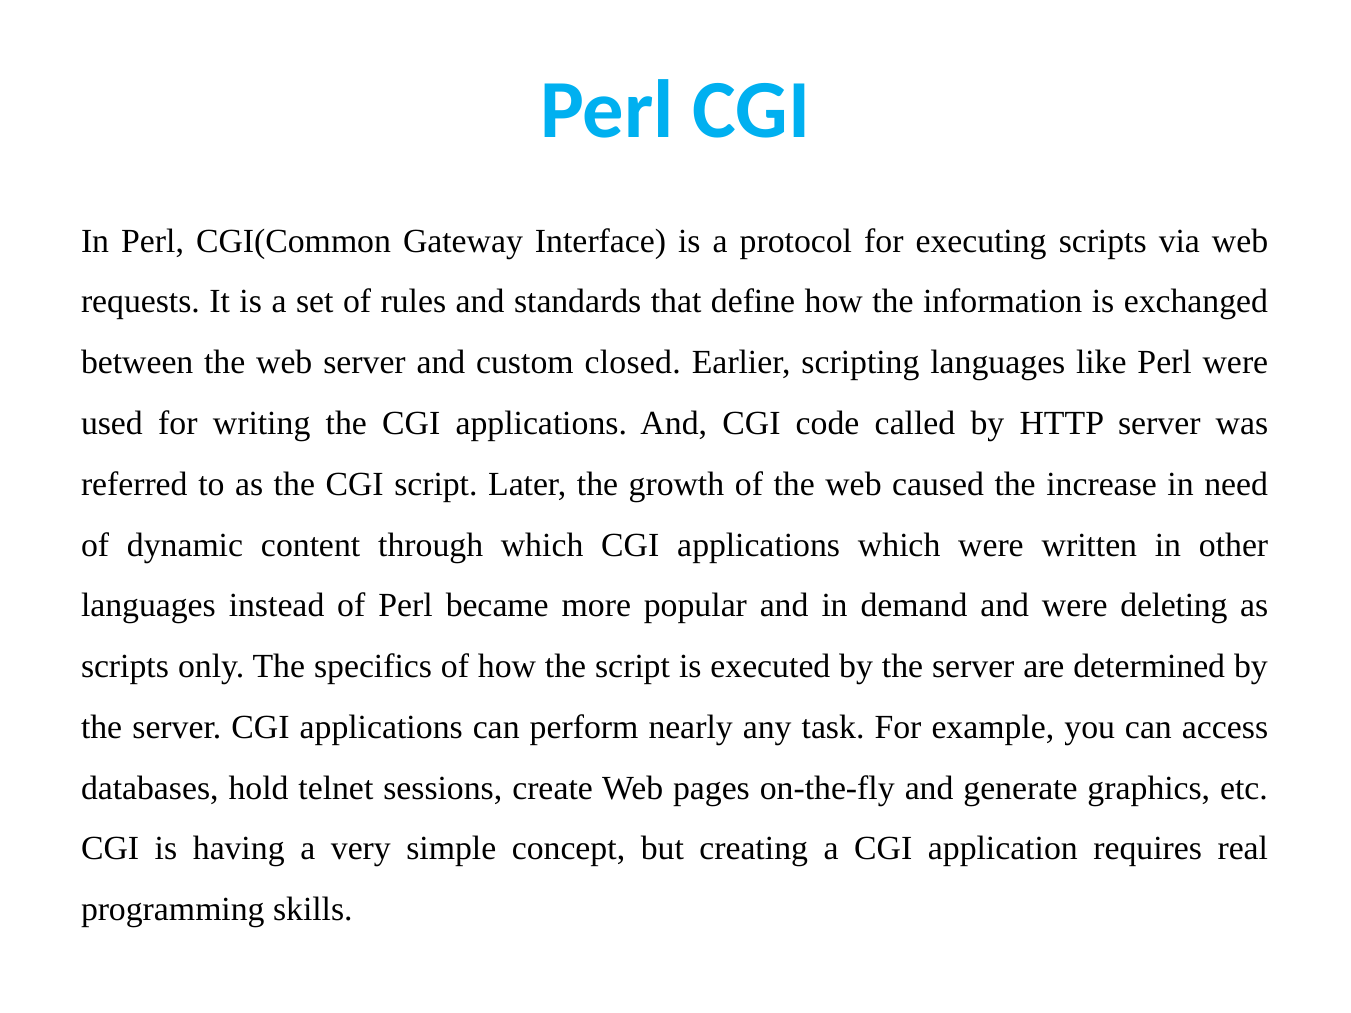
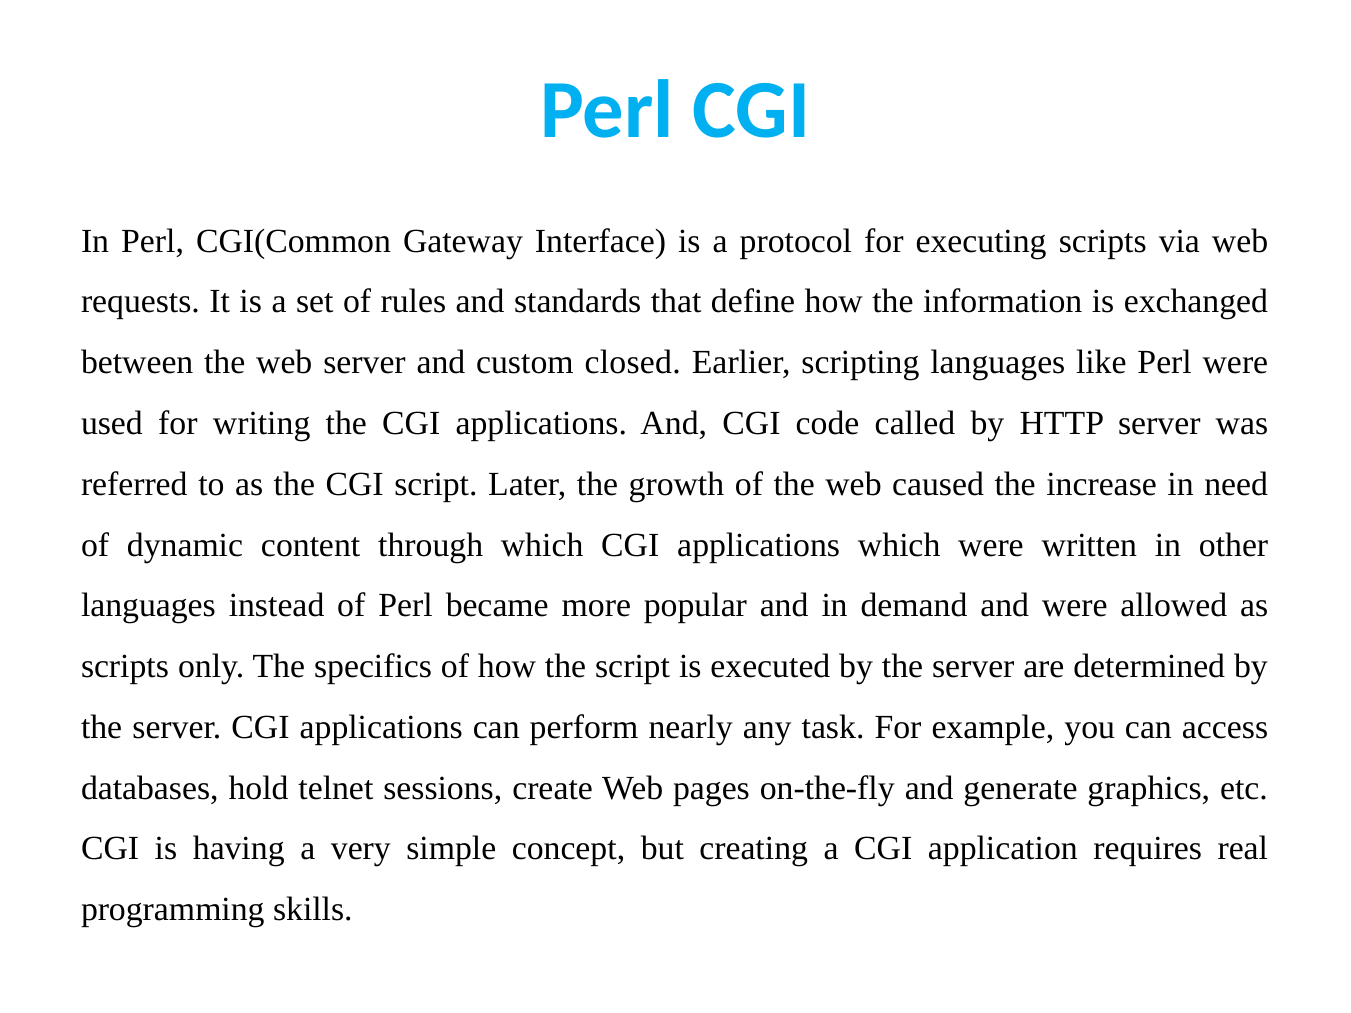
deleting: deleting -> allowed
